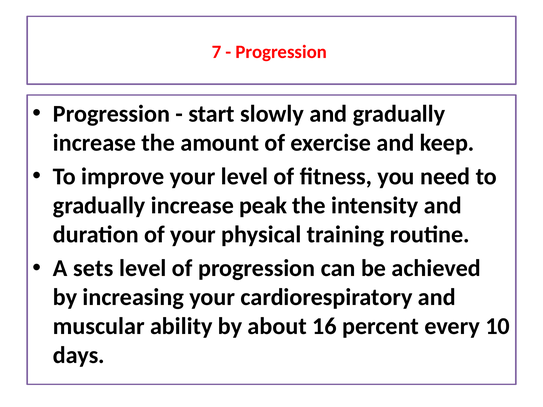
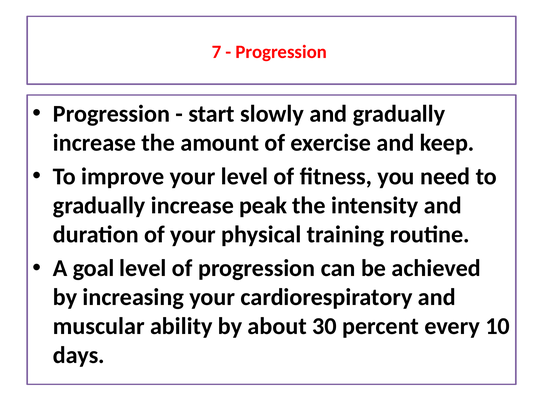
sets: sets -> goal
16: 16 -> 30
